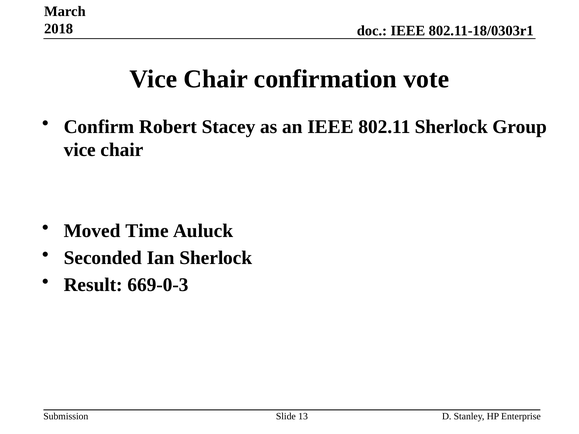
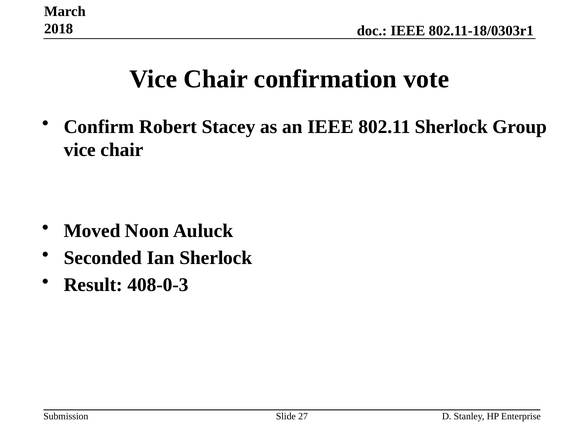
Time: Time -> Noon
669-0-3: 669-0-3 -> 408-0-3
13: 13 -> 27
